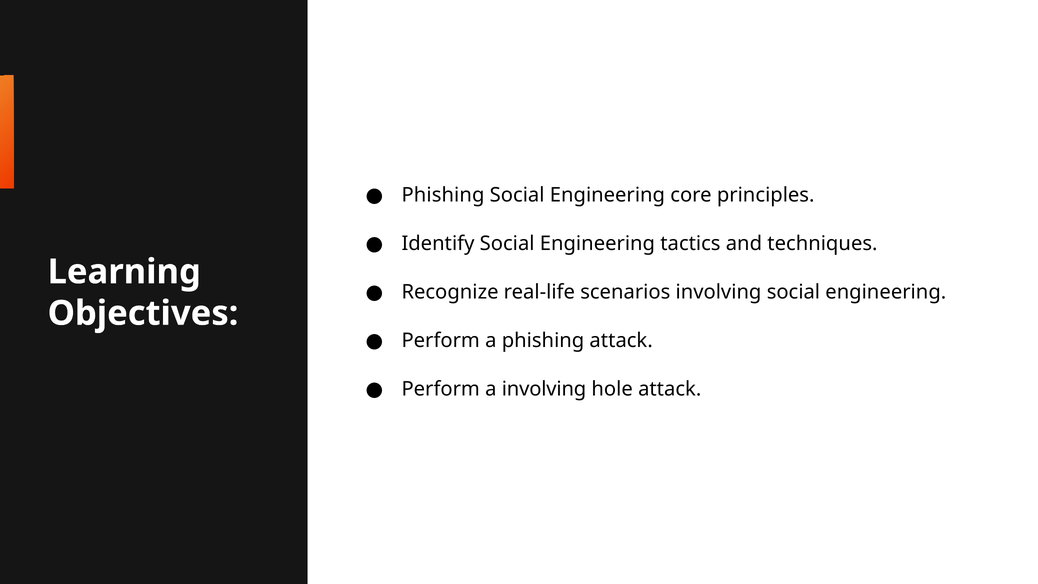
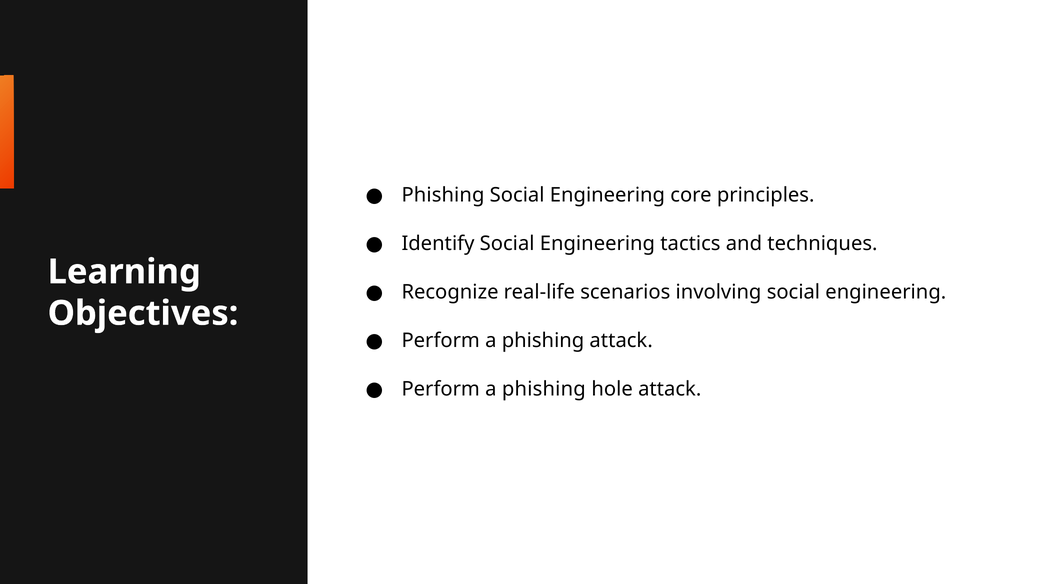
involving at (544, 389): involving -> phishing
